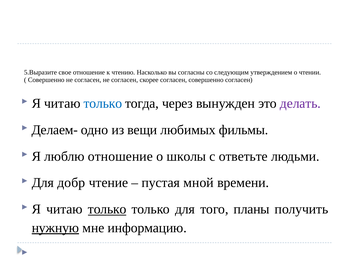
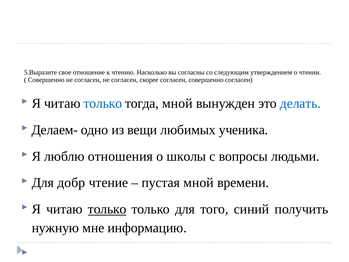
тогда через: через -> мной
делать colour: purple -> blue
фильмы: фильмы -> ученика
люблю отношение: отношение -> отношения
ответьте: ответьте -> вопросы
планы: планы -> синий
нужную underline: present -> none
